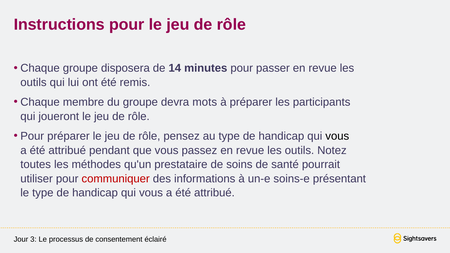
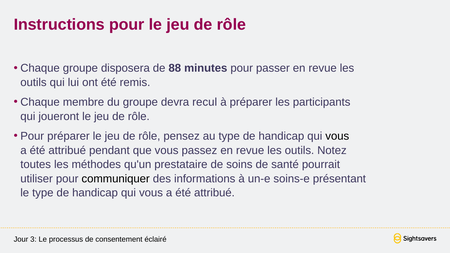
14: 14 -> 88
mots: mots -> recul
communiquer colour: red -> black
